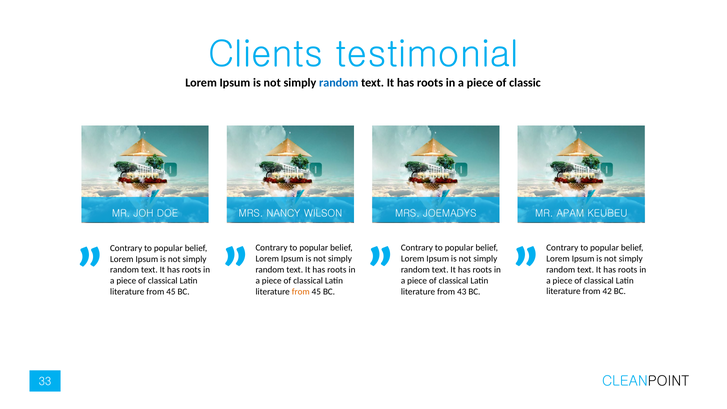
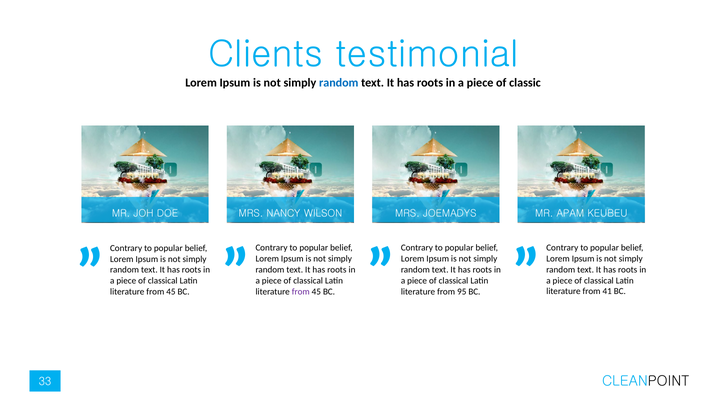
42: 42 -> 41
43: 43 -> 95
from at (301, 292) colour: orange -> purple
